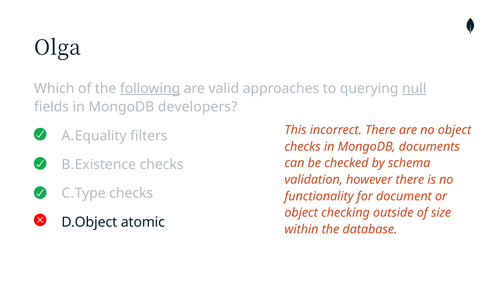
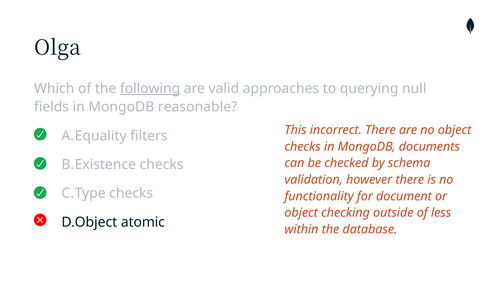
null underline: present -> none
developers: developers -> reasonable
size: size -> less
